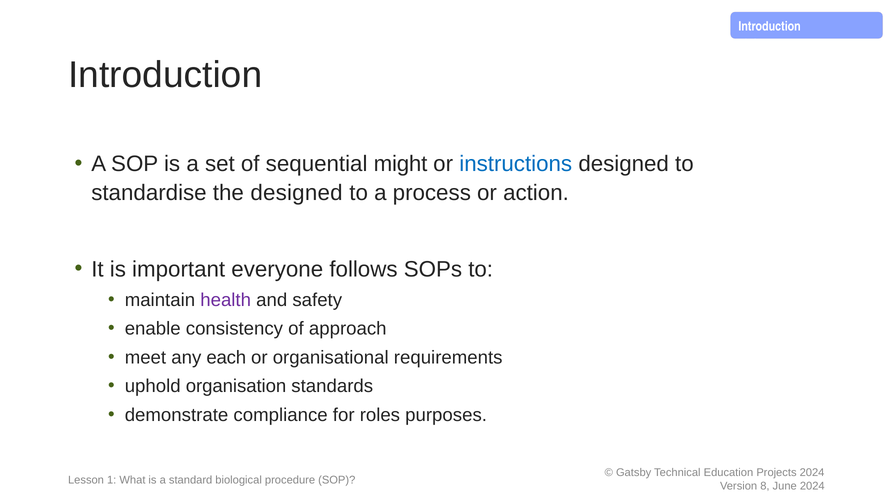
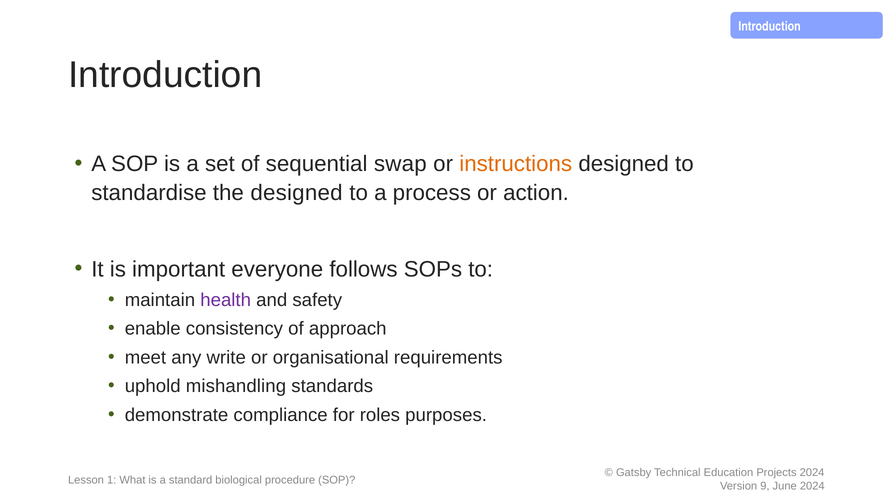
might: might -> swap
instructions colour: blue -> orange
each: each -> write
organisation: organisation -> mishandling
8: 8 -> 9
